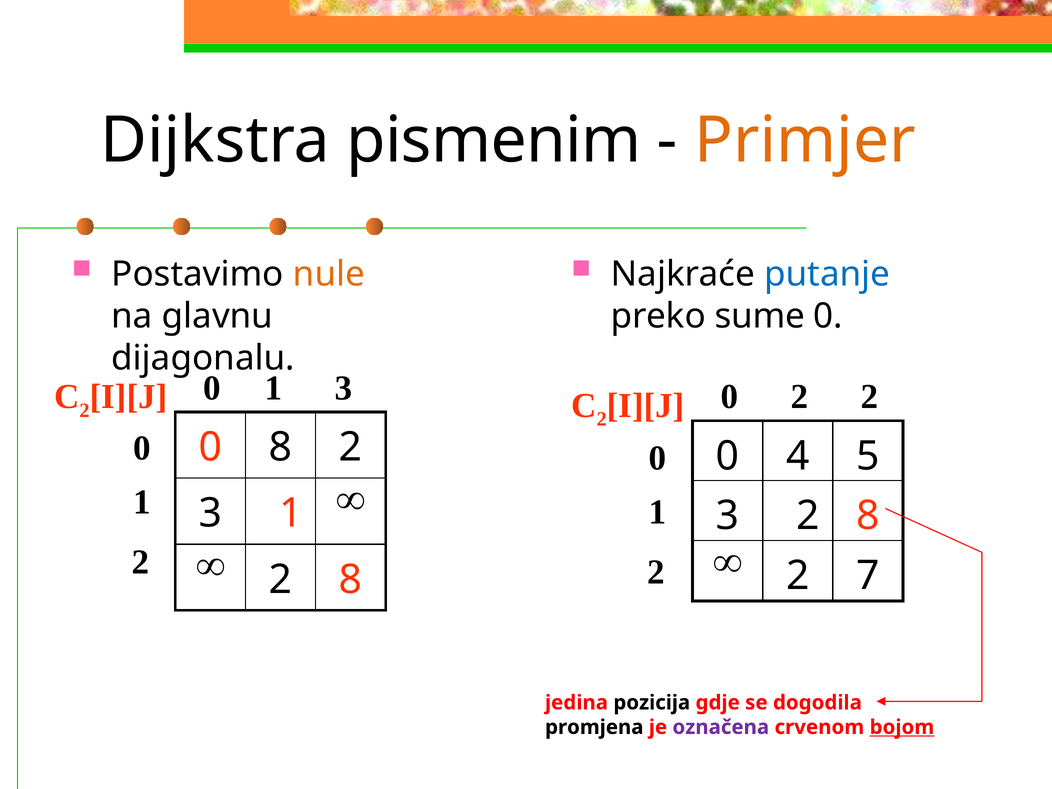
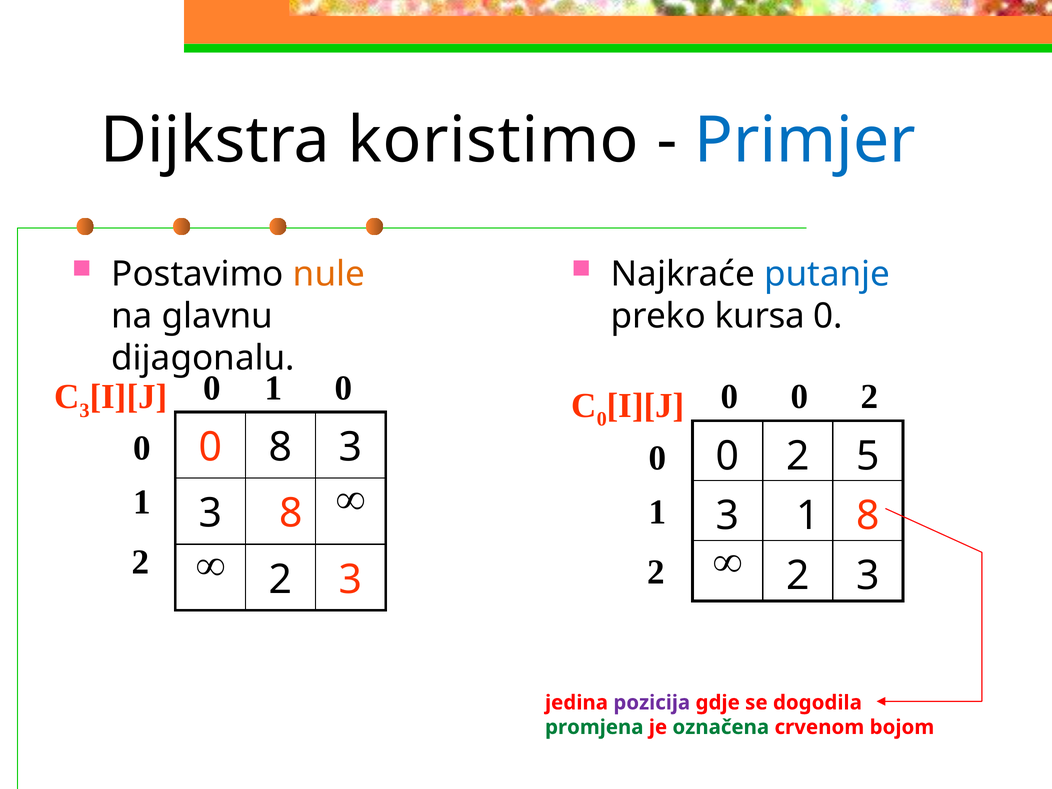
pismenim: pismenim -> koristimo
Primjer colour: orange -> blue
sume: sume -> kursa
1 3: 3 -> 0
2 at (84, 410): 2 -> 3
2 at (800, 397): 2 -> 0
2 at (602, 419): 2 -> 0
8 2: 2 -> 3
4 at (798, 456): 4 -> 2
1 at (291, 513): 1 -> 8
2 at (808, 516): 2 -> 1
7 at (868, 576): 7 -> 3
8 at (351, 580): 8 -> 3
pozicija colour: black -> purple
promjena colour: black -> green
označena colour: purple -> green
bojom underline: present -> none
